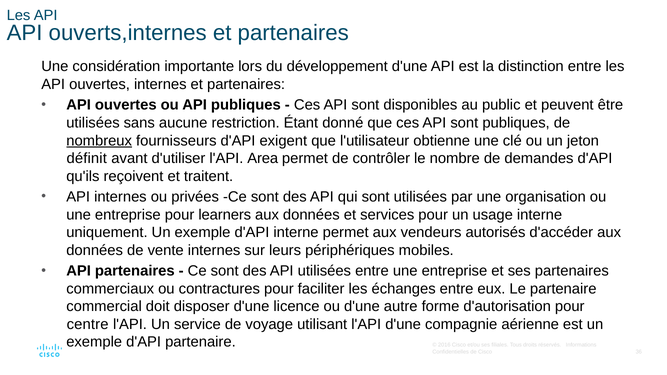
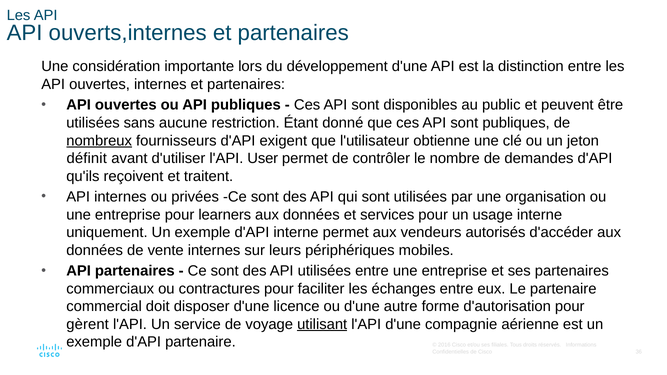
Area: Area -> User
centre: centre -> gèrent
utilisant underline: none -> present
